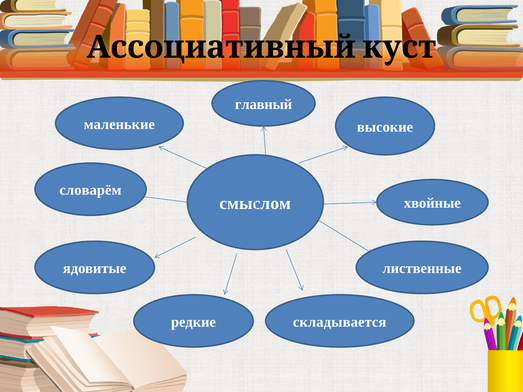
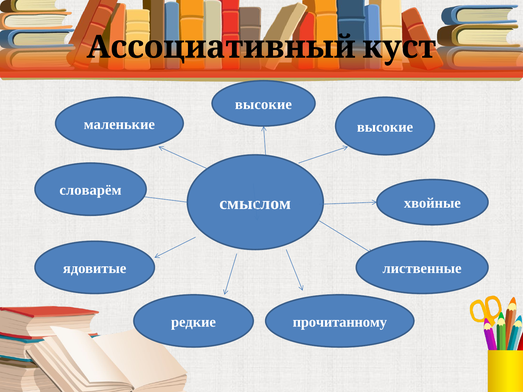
главный at (264, 104): главный -> высокие
складывается: складывается -> прочитанному
